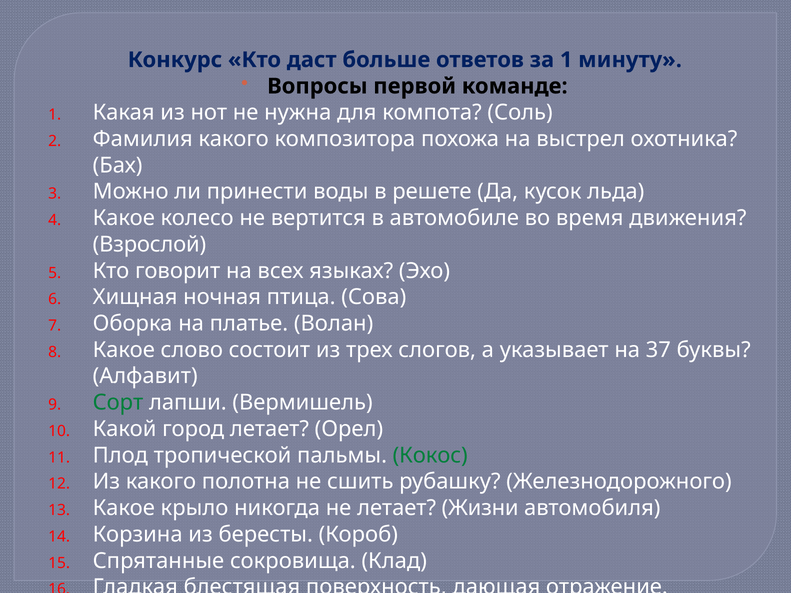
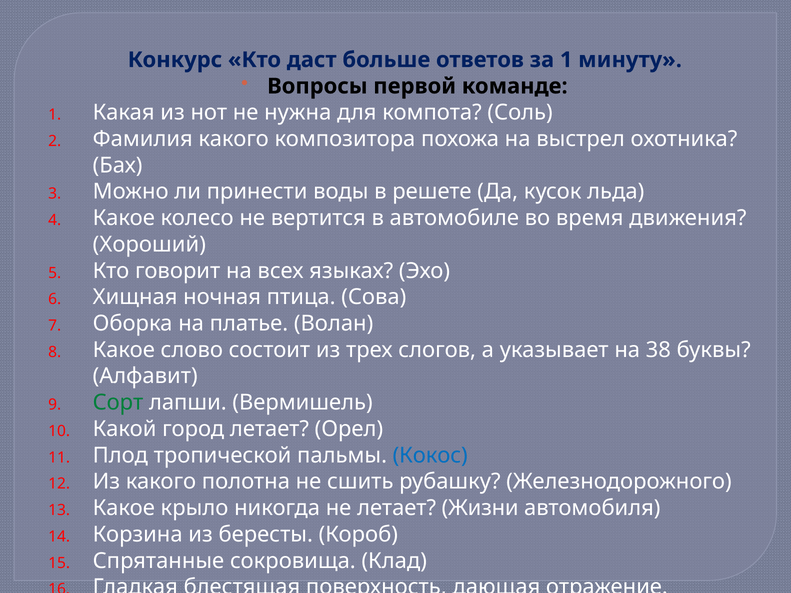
Взрослой: Взрослой -> Хороший
37: 37 -> 38
Кокос colour: green -> blue
